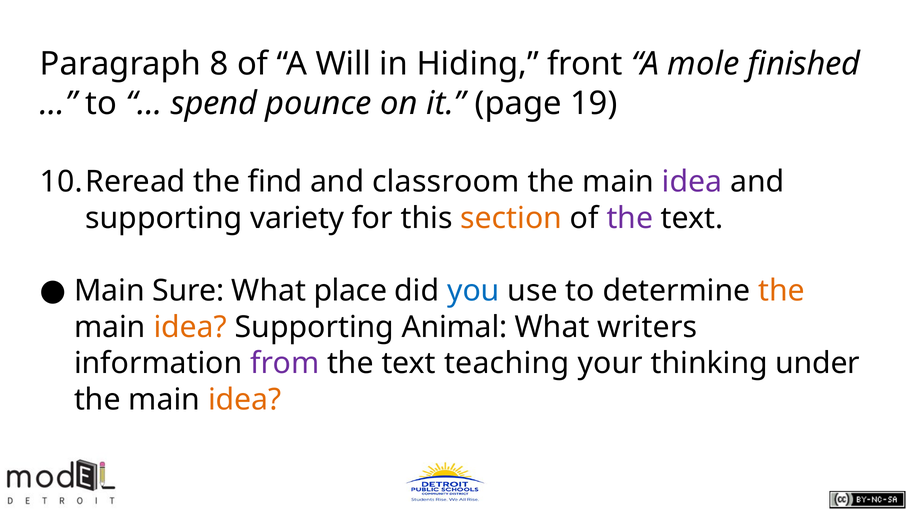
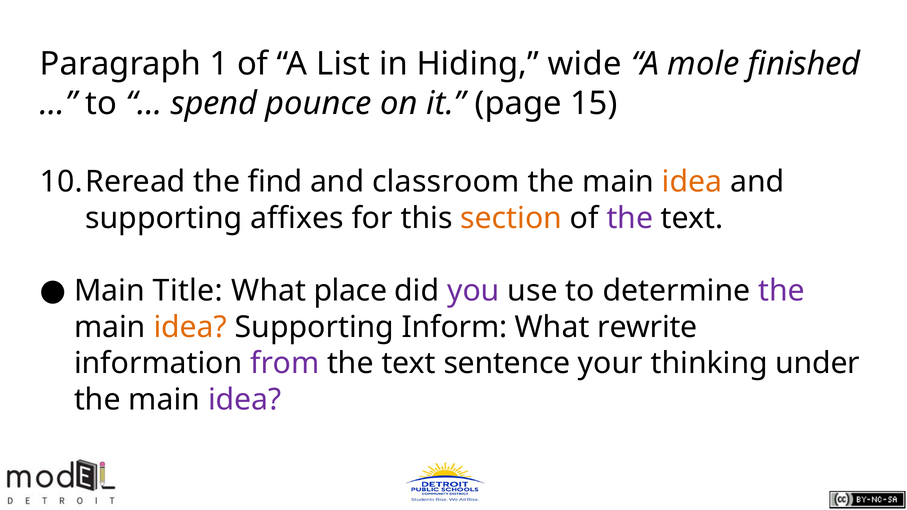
8: 8 -> 1
Will: Will -> List
front: front -> wide
19: 19 -> 15
idea at (692, 182) colour: purple -> orange
variety: variety -> affixes
Sure: Sure -> Title
you colour: blue -> purple
the at (782, 291) colour: orange -> purple
Animal: Animal -> Inform
writers: writers -> rewrite
teaching: teaching -> sentence
idea at (245, 400) colour: orange -> purple
